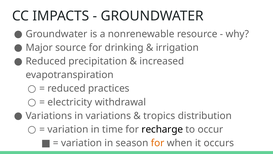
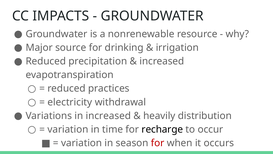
in variations: variations -> increased
tropics: tropics -> heavily
for at (158, 143) colour: orange -> red
